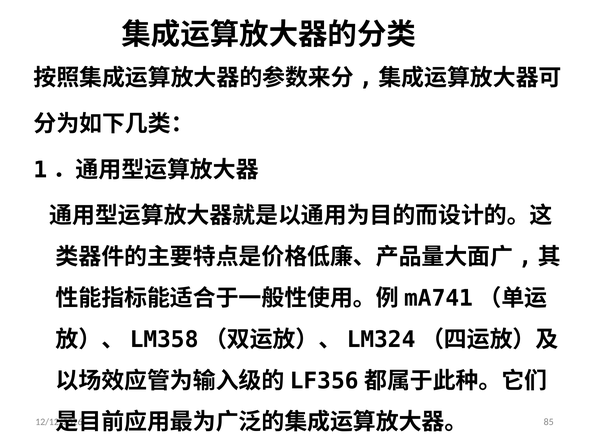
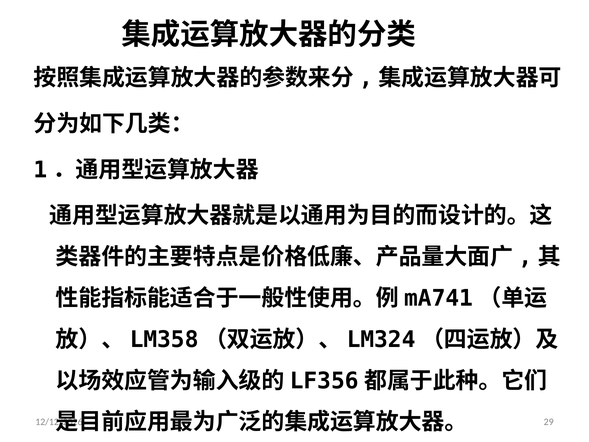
85: 85 -> 29
